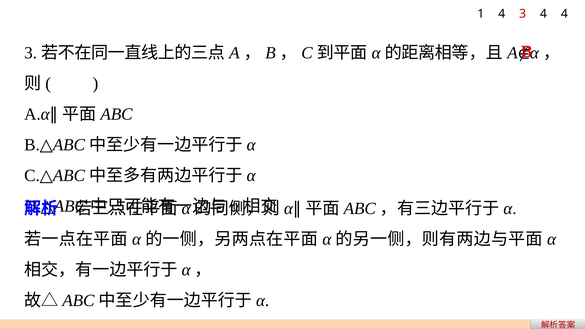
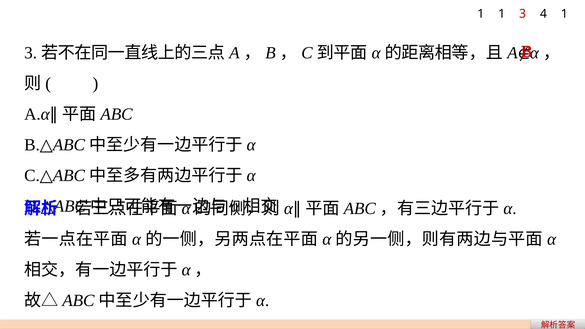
1 4: 4 -> 1
4 4: 4 -> 1
